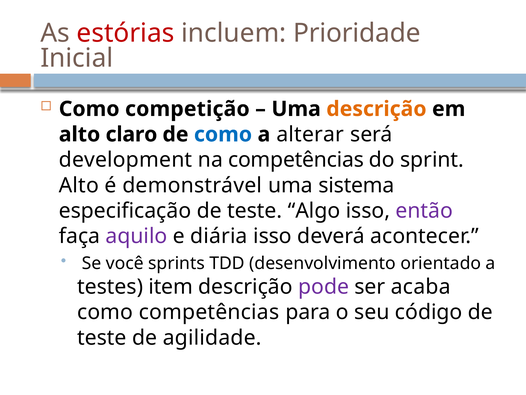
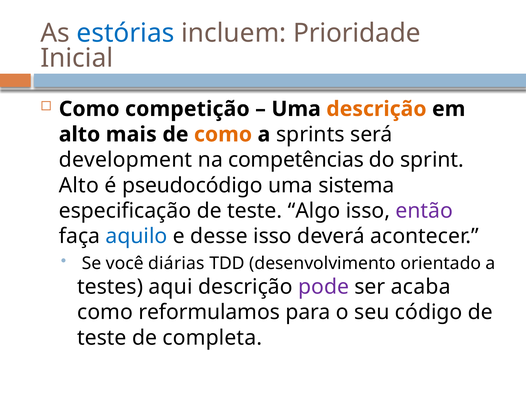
estórias colour: red -> blue
claro: claro -> mais
como at (223, 134) colour: blue -> orange
alterar: alterar -> sprints
demonstrável: demonstrável -> pseudocódigo
aquilo colour: purple -> blue
diária: diária -> desse
sprints: sprints -> diárias
item: item -> aqui
como competências: competências -> reformulamos
agilidade: agilidade -> completa
